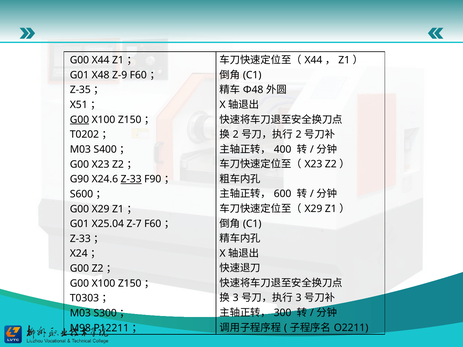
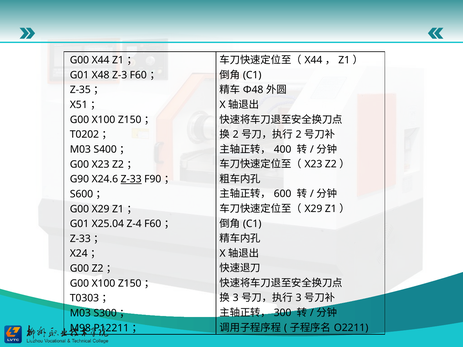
Z-9: Z-9 -> Z-3
G00 at (79, 120) underline: present -> none
Z-7: Z-7 -> Z-4
